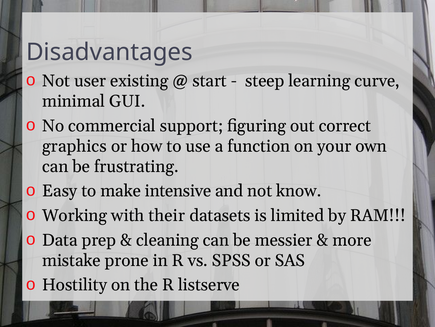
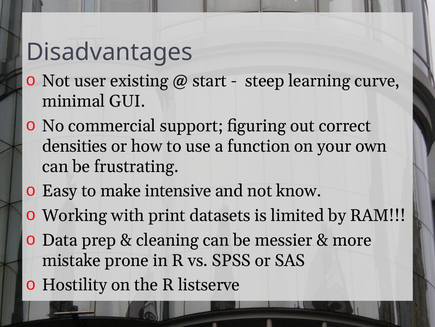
graphics: graphics -> densities
their: their -> print
